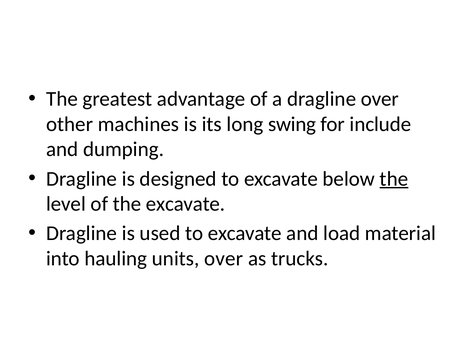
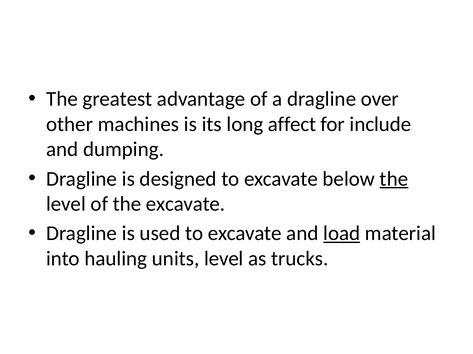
swing: swing -> affect
load underline: none -> present
units over: over -> level
